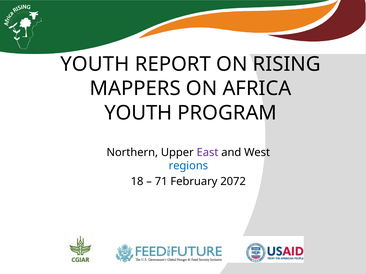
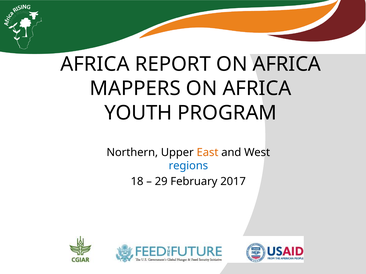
YOUTH at (95, 64): YOUTH -> AFRICA
REPORT ON RISING: RISING -> AFRICA
East colour: purple -> orange
71: 71 -> 29
2072: 2072 -> 2017
